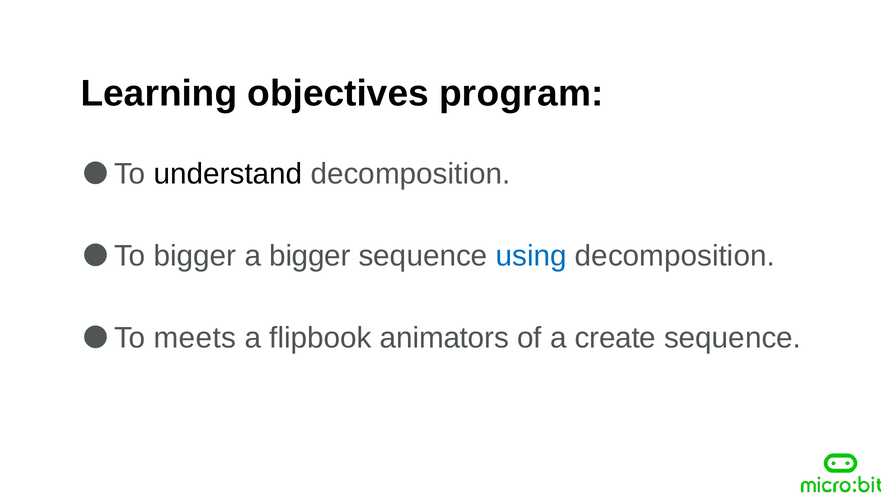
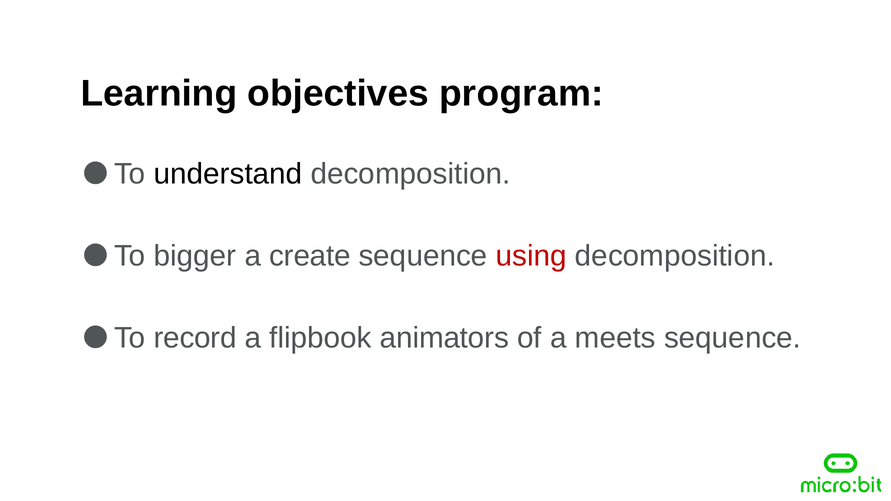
a bigger: bigger -> create
using colour: blue -> red
meets: meets -> record
create: create -> meets
